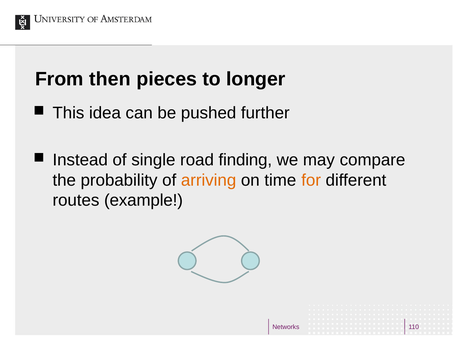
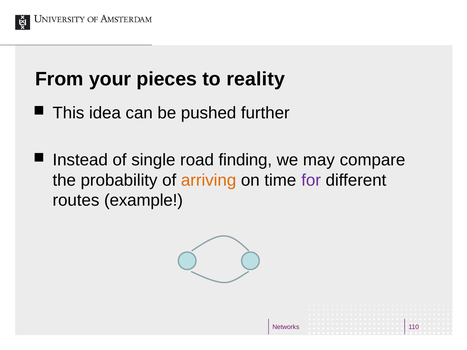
then: then -> your
longer: longer -> reality
for colour: orange -> purple
